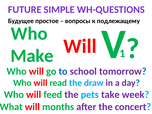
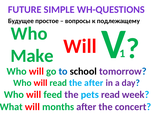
school colour: purple -> black
the draw: draw -> after
pets take: take -> read
